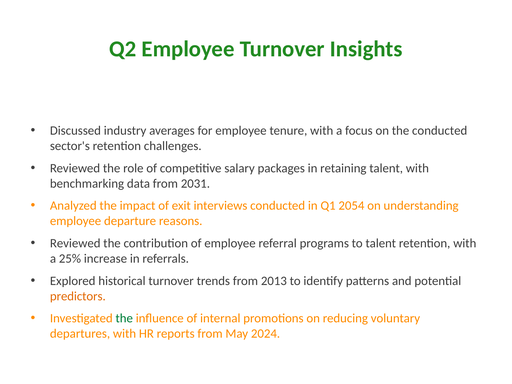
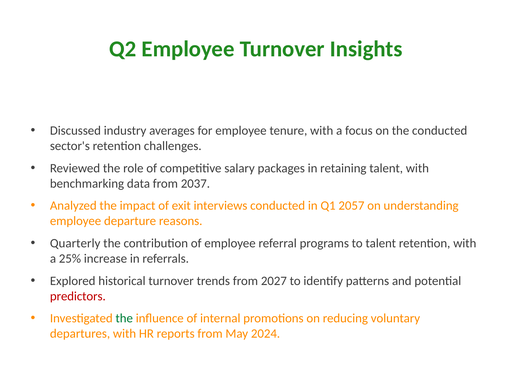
2031: 2031 -> 2037
2054: 2054 -> 2057
Reviewed at (75, 243): Reviewed -> Quarterly
2013: 2013 -> 2027
predictors colour: orange -> red
